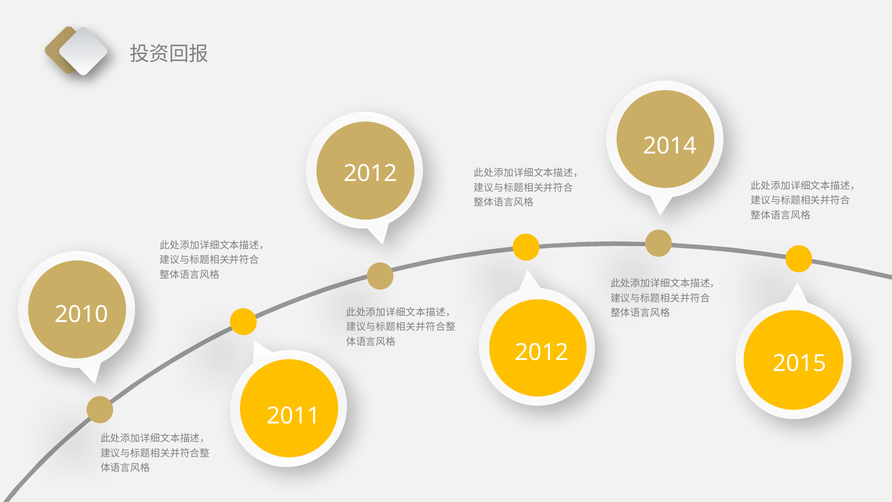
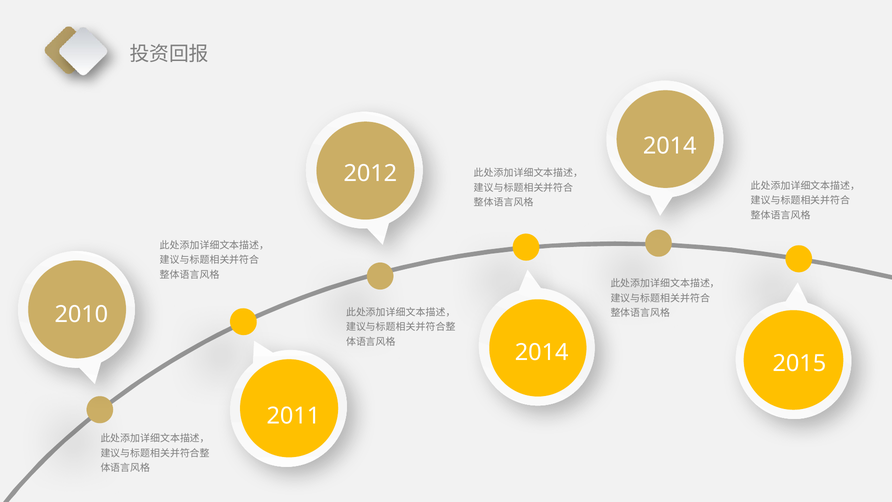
2012 at (542, 352): 2012 -> 2014
